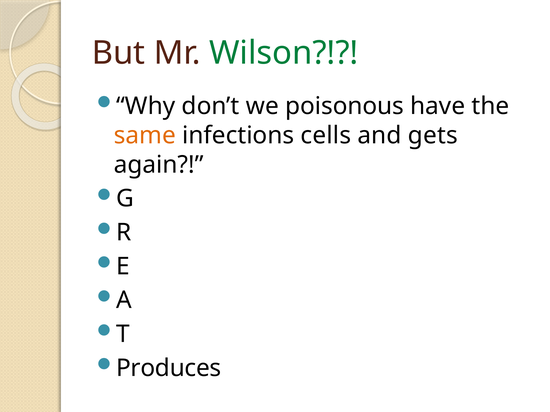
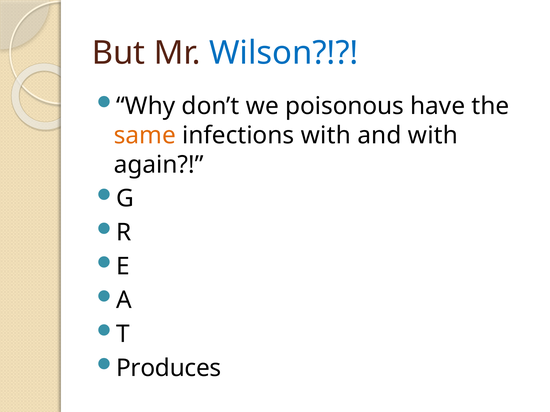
Wilson colour: green -> blue
infections cells: cells -> with
and gets: gets -> with
